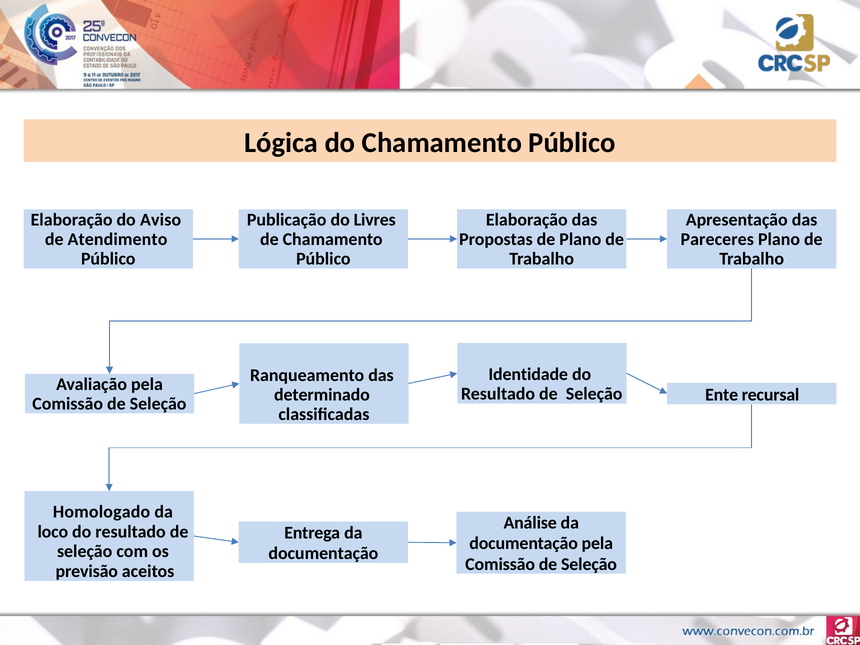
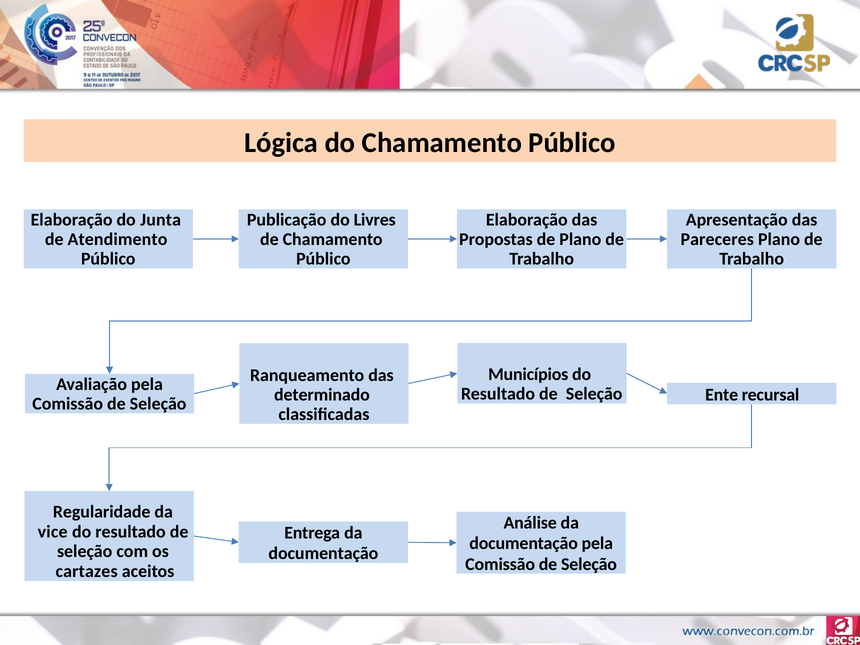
Aviso: Aviso -> Junta
Identidade: Identidade -> Municípios
Homologado: Homologado -> Regularidade
loco: loco -> vice
previsão: previsão -> cartazes
